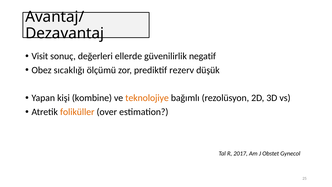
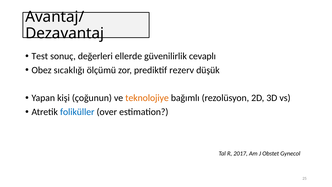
Visit: Visit -> Test
negatif: negatif -> cevaplı
kombine: kombine -> çoğunun
foliküller colour: orange -> blue
